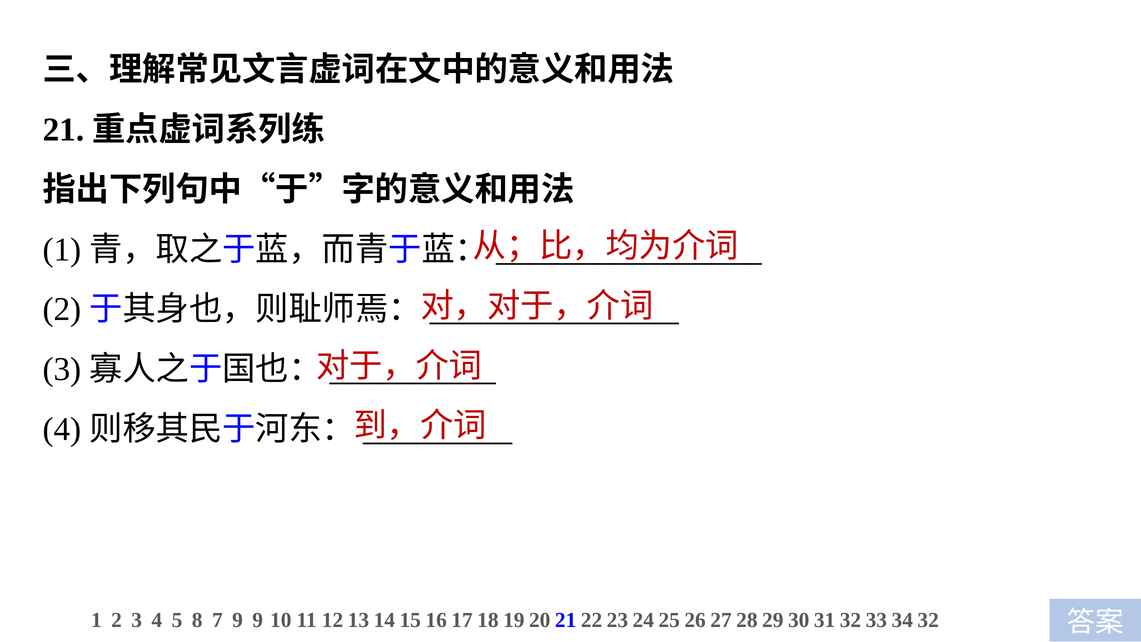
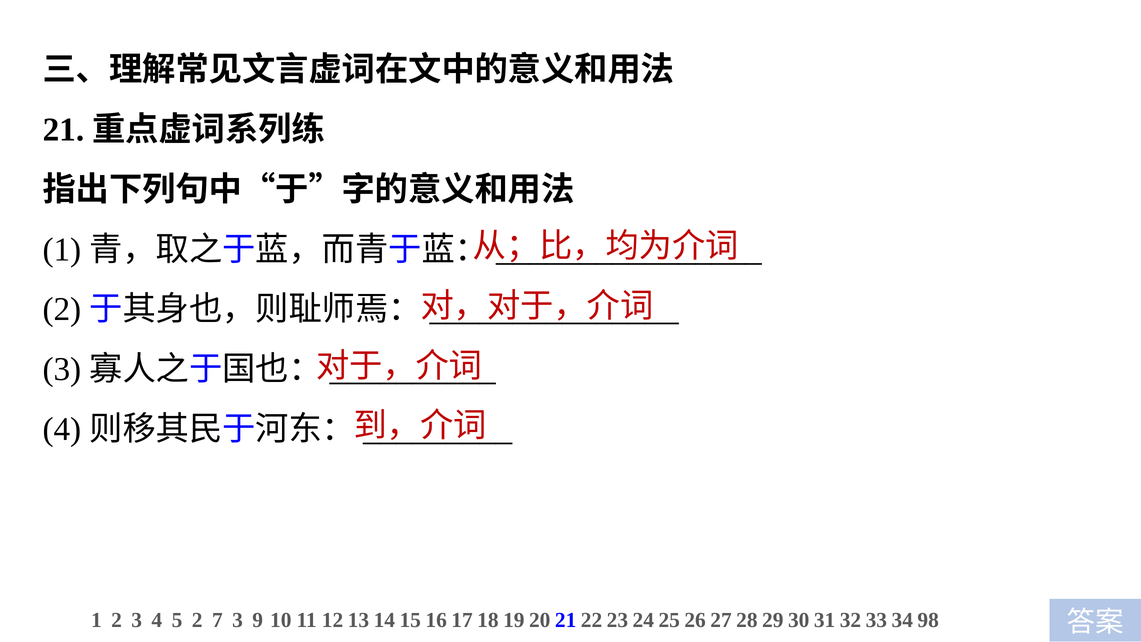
5 8: 8 -> 2
7 9: 9 -> 3
32: 32 -> 98
